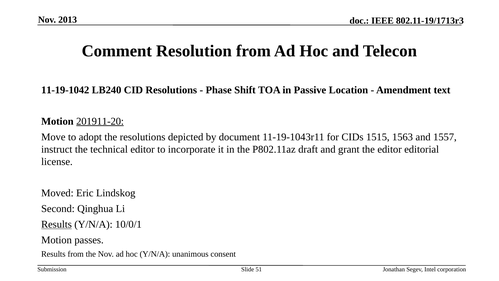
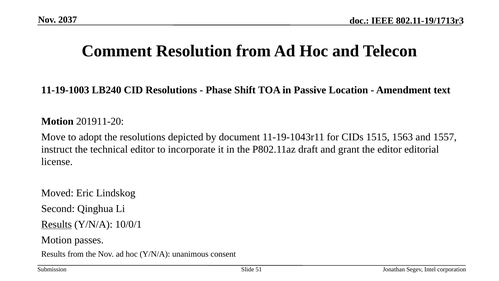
2013: 2013 -> 2037
11-19-1042: 11-19-1042 -> 11-19-1003
201911-20 underline: present -> none
